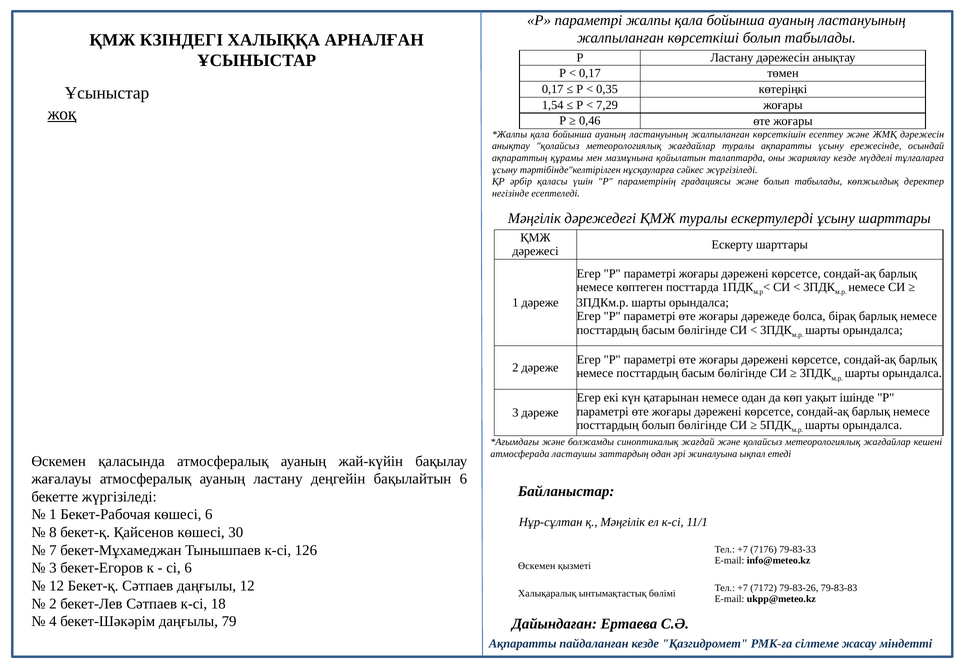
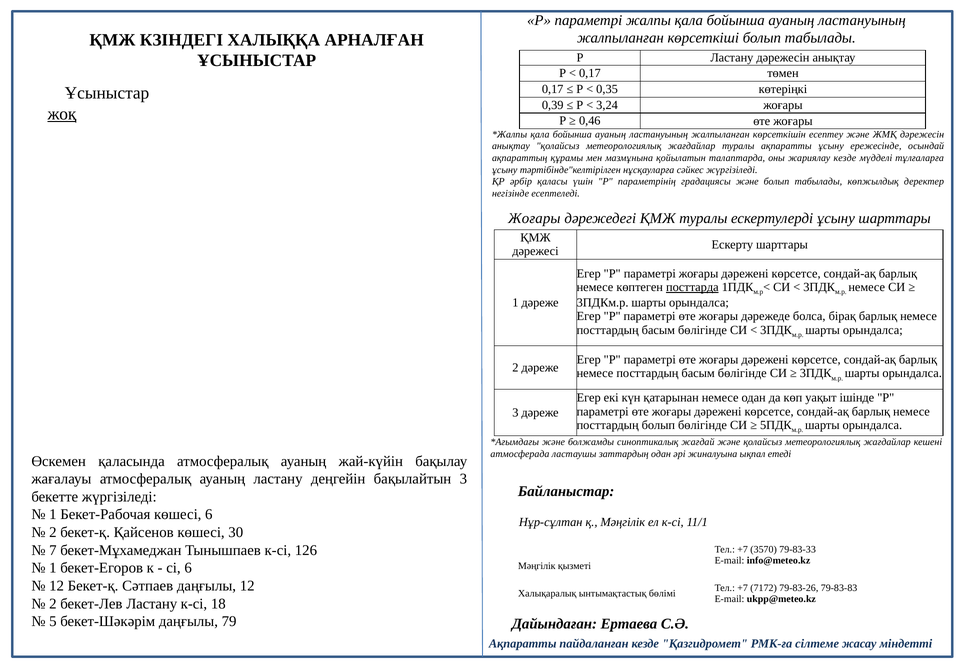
1,54: 1,54 -> 0,39
7,29: 7,29 -> 3,24
Мәңгілік at (534, 218): Мәңгілік -> Жоғары
посттарда underline: none -> present
бақылайтын 6: 6 -> 3
8 at (53, 532): 8 -> 2
7176: 7176 -> 3570
3 at (53, 568): 3 -> 1
Өскемен at (537, 566): Өскемен -> Мәңгілік
бекет-Лев Сәтпаев: Сәтпаев -> Ластану
4: 4 -> 5
